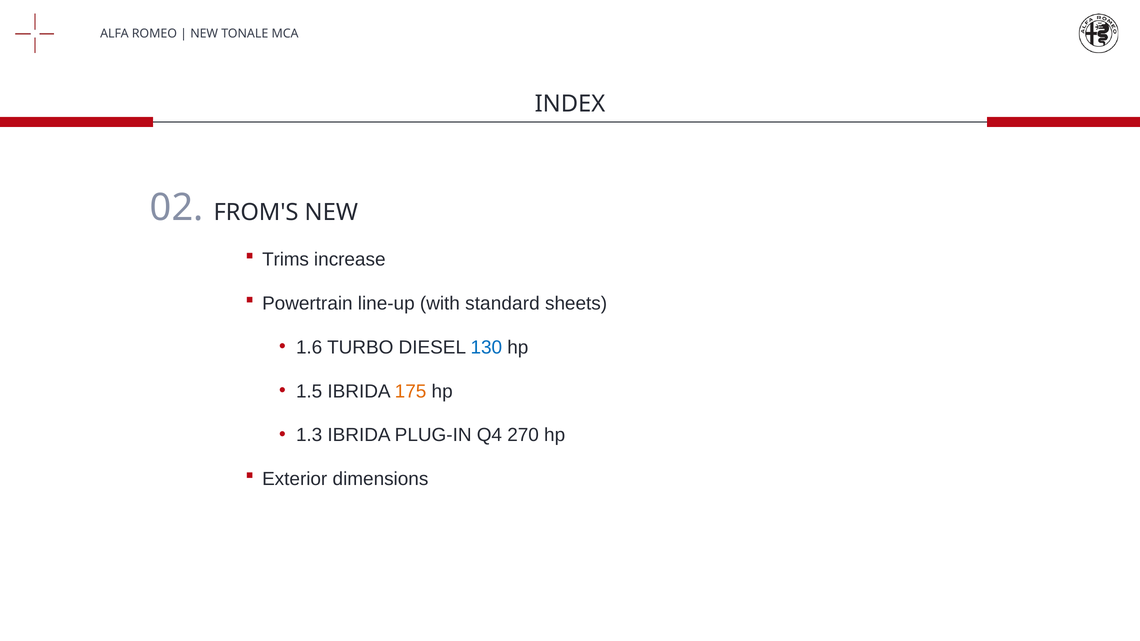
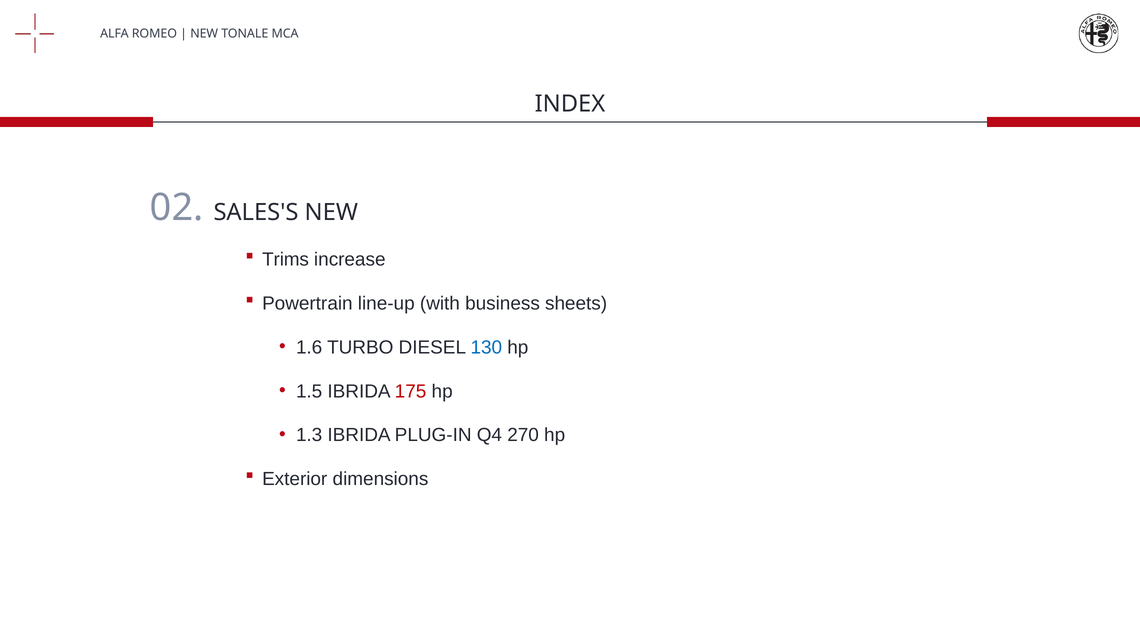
FROM'S: FROM'S -> SALES'S
standard: standard -> business
175 colour: orange -> red
